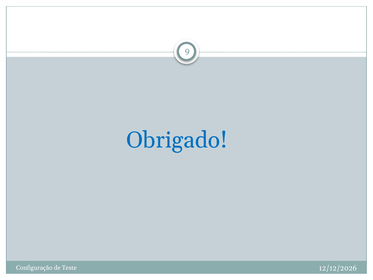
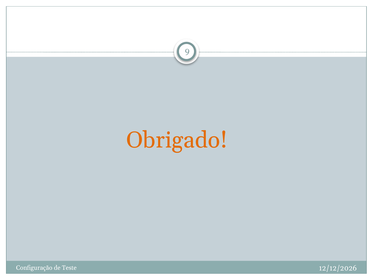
Obrigado colour: blue -> orange
